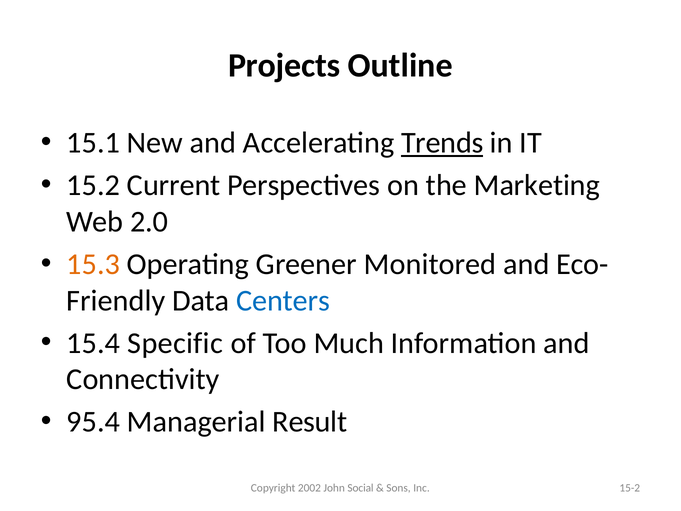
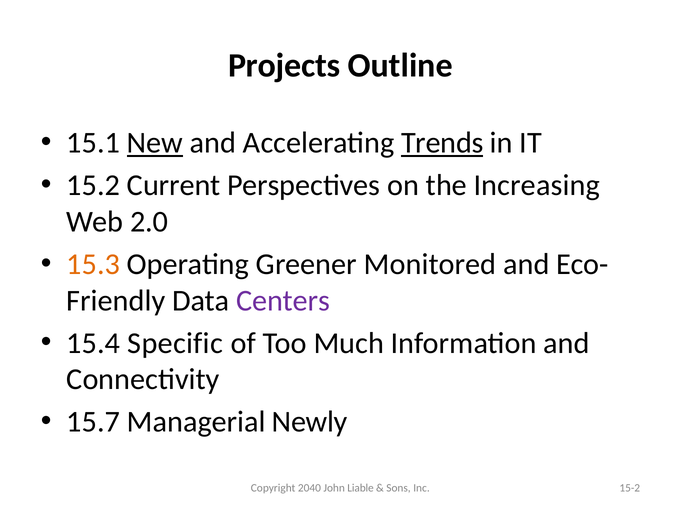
New underline: none -> present
Marketing: Marketing -> Increasing
Centers colour: blue -> purple
95.4: 95.4 -> 15.7
Result: Result -> Newly
2002: 2002 -> 2040
Social: Social -> Liable
